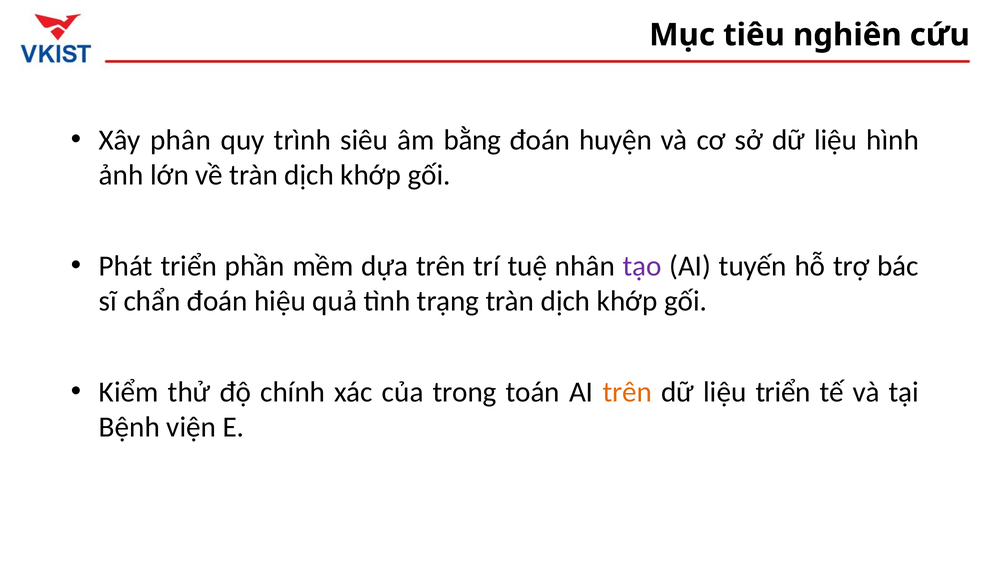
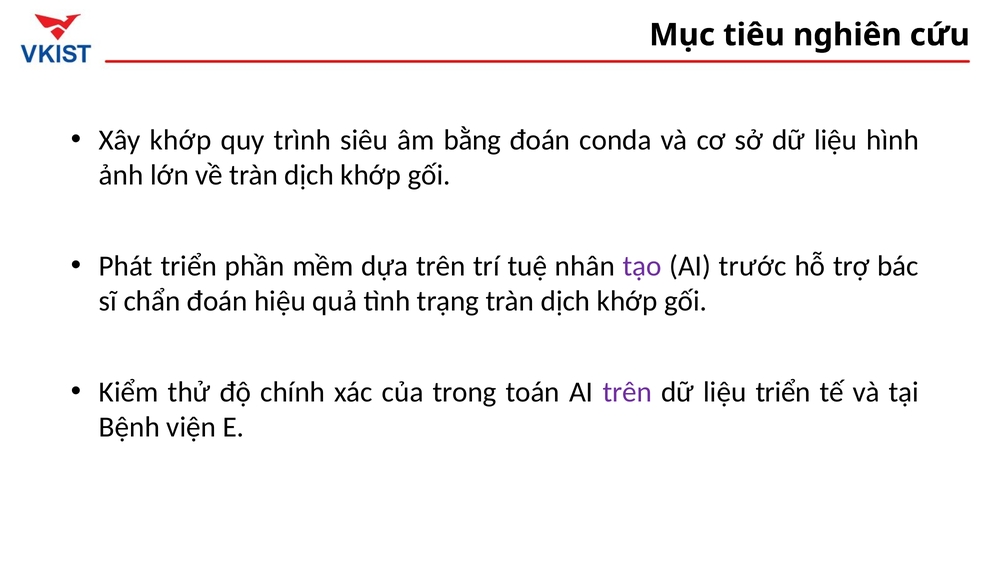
Xây phân: phân -> khớp
huyện: huyện -> conda
tuyến: tuyến -> trước
trên at (627, 392) colour: orange -> purple
